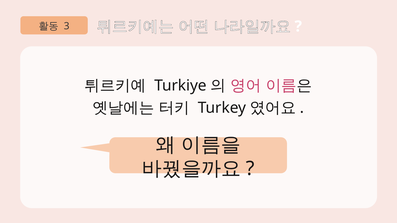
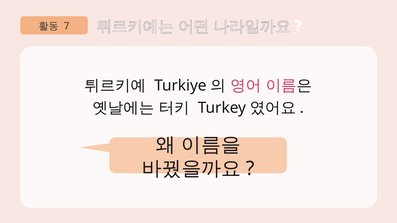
3: 3 -> 7
